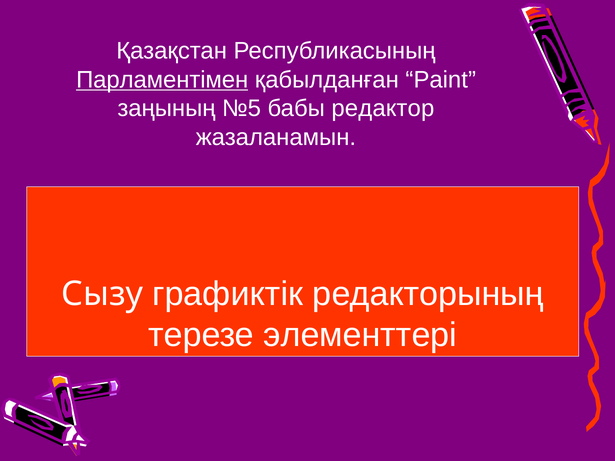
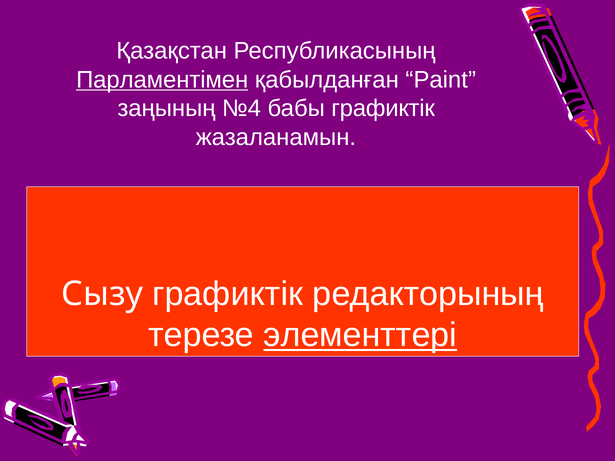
№5: №5 -> №4
бабы редактор: редактор -> графиктік
элементтері underline: none -> present
